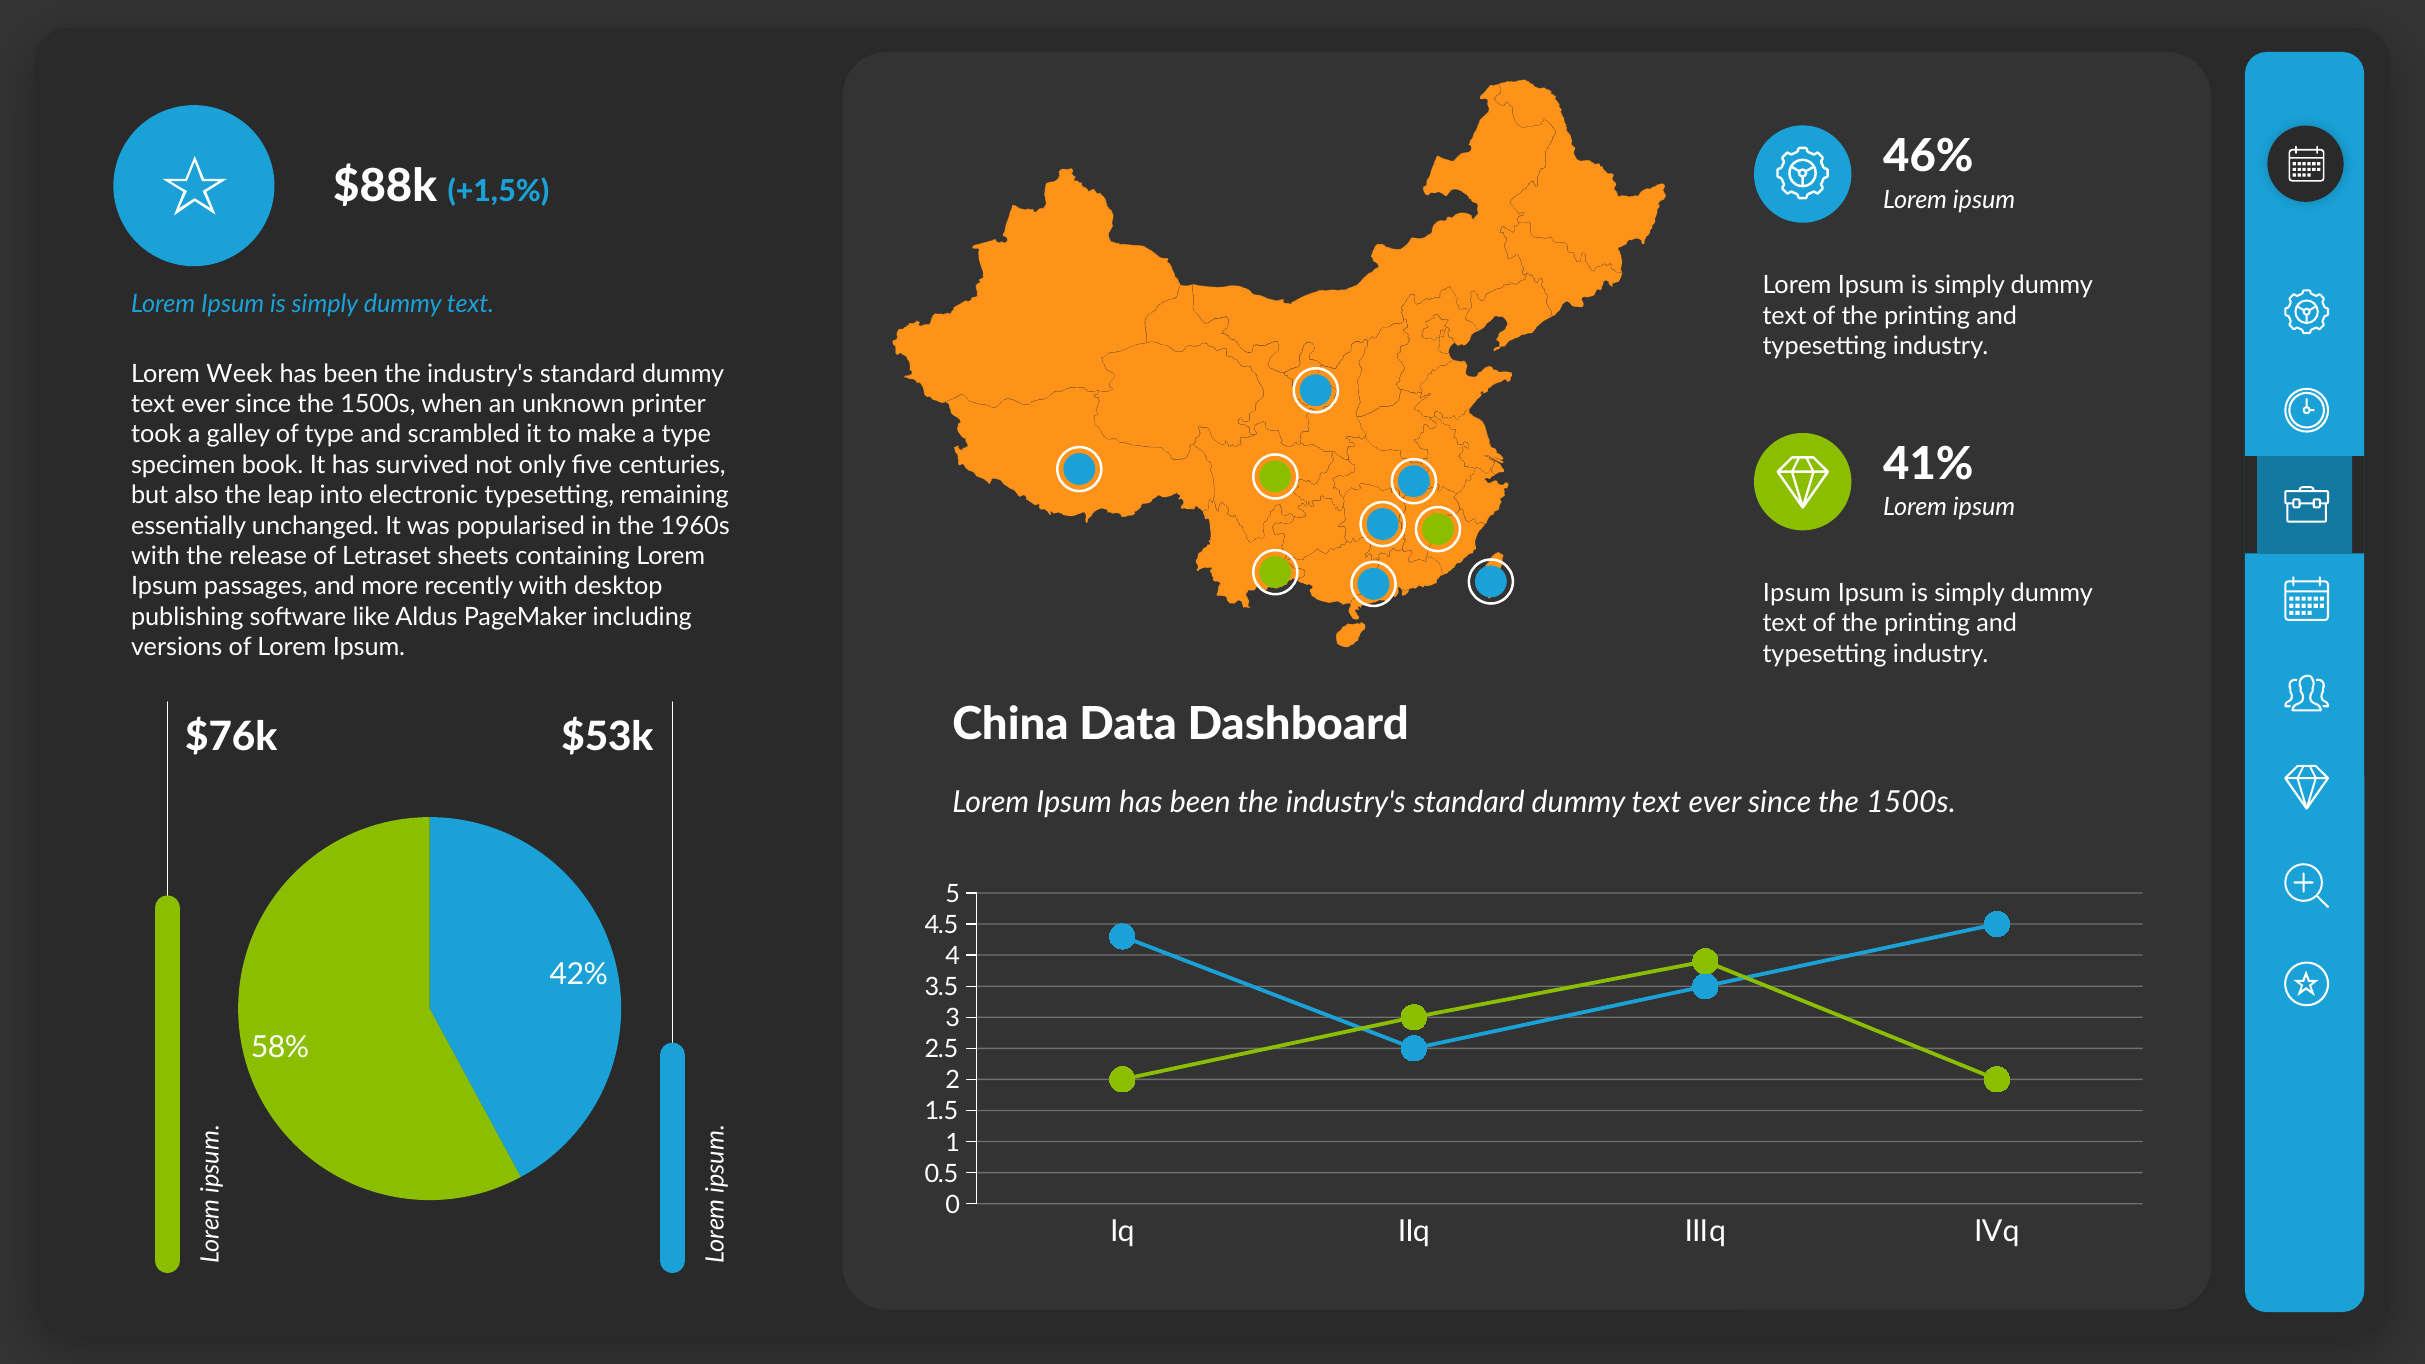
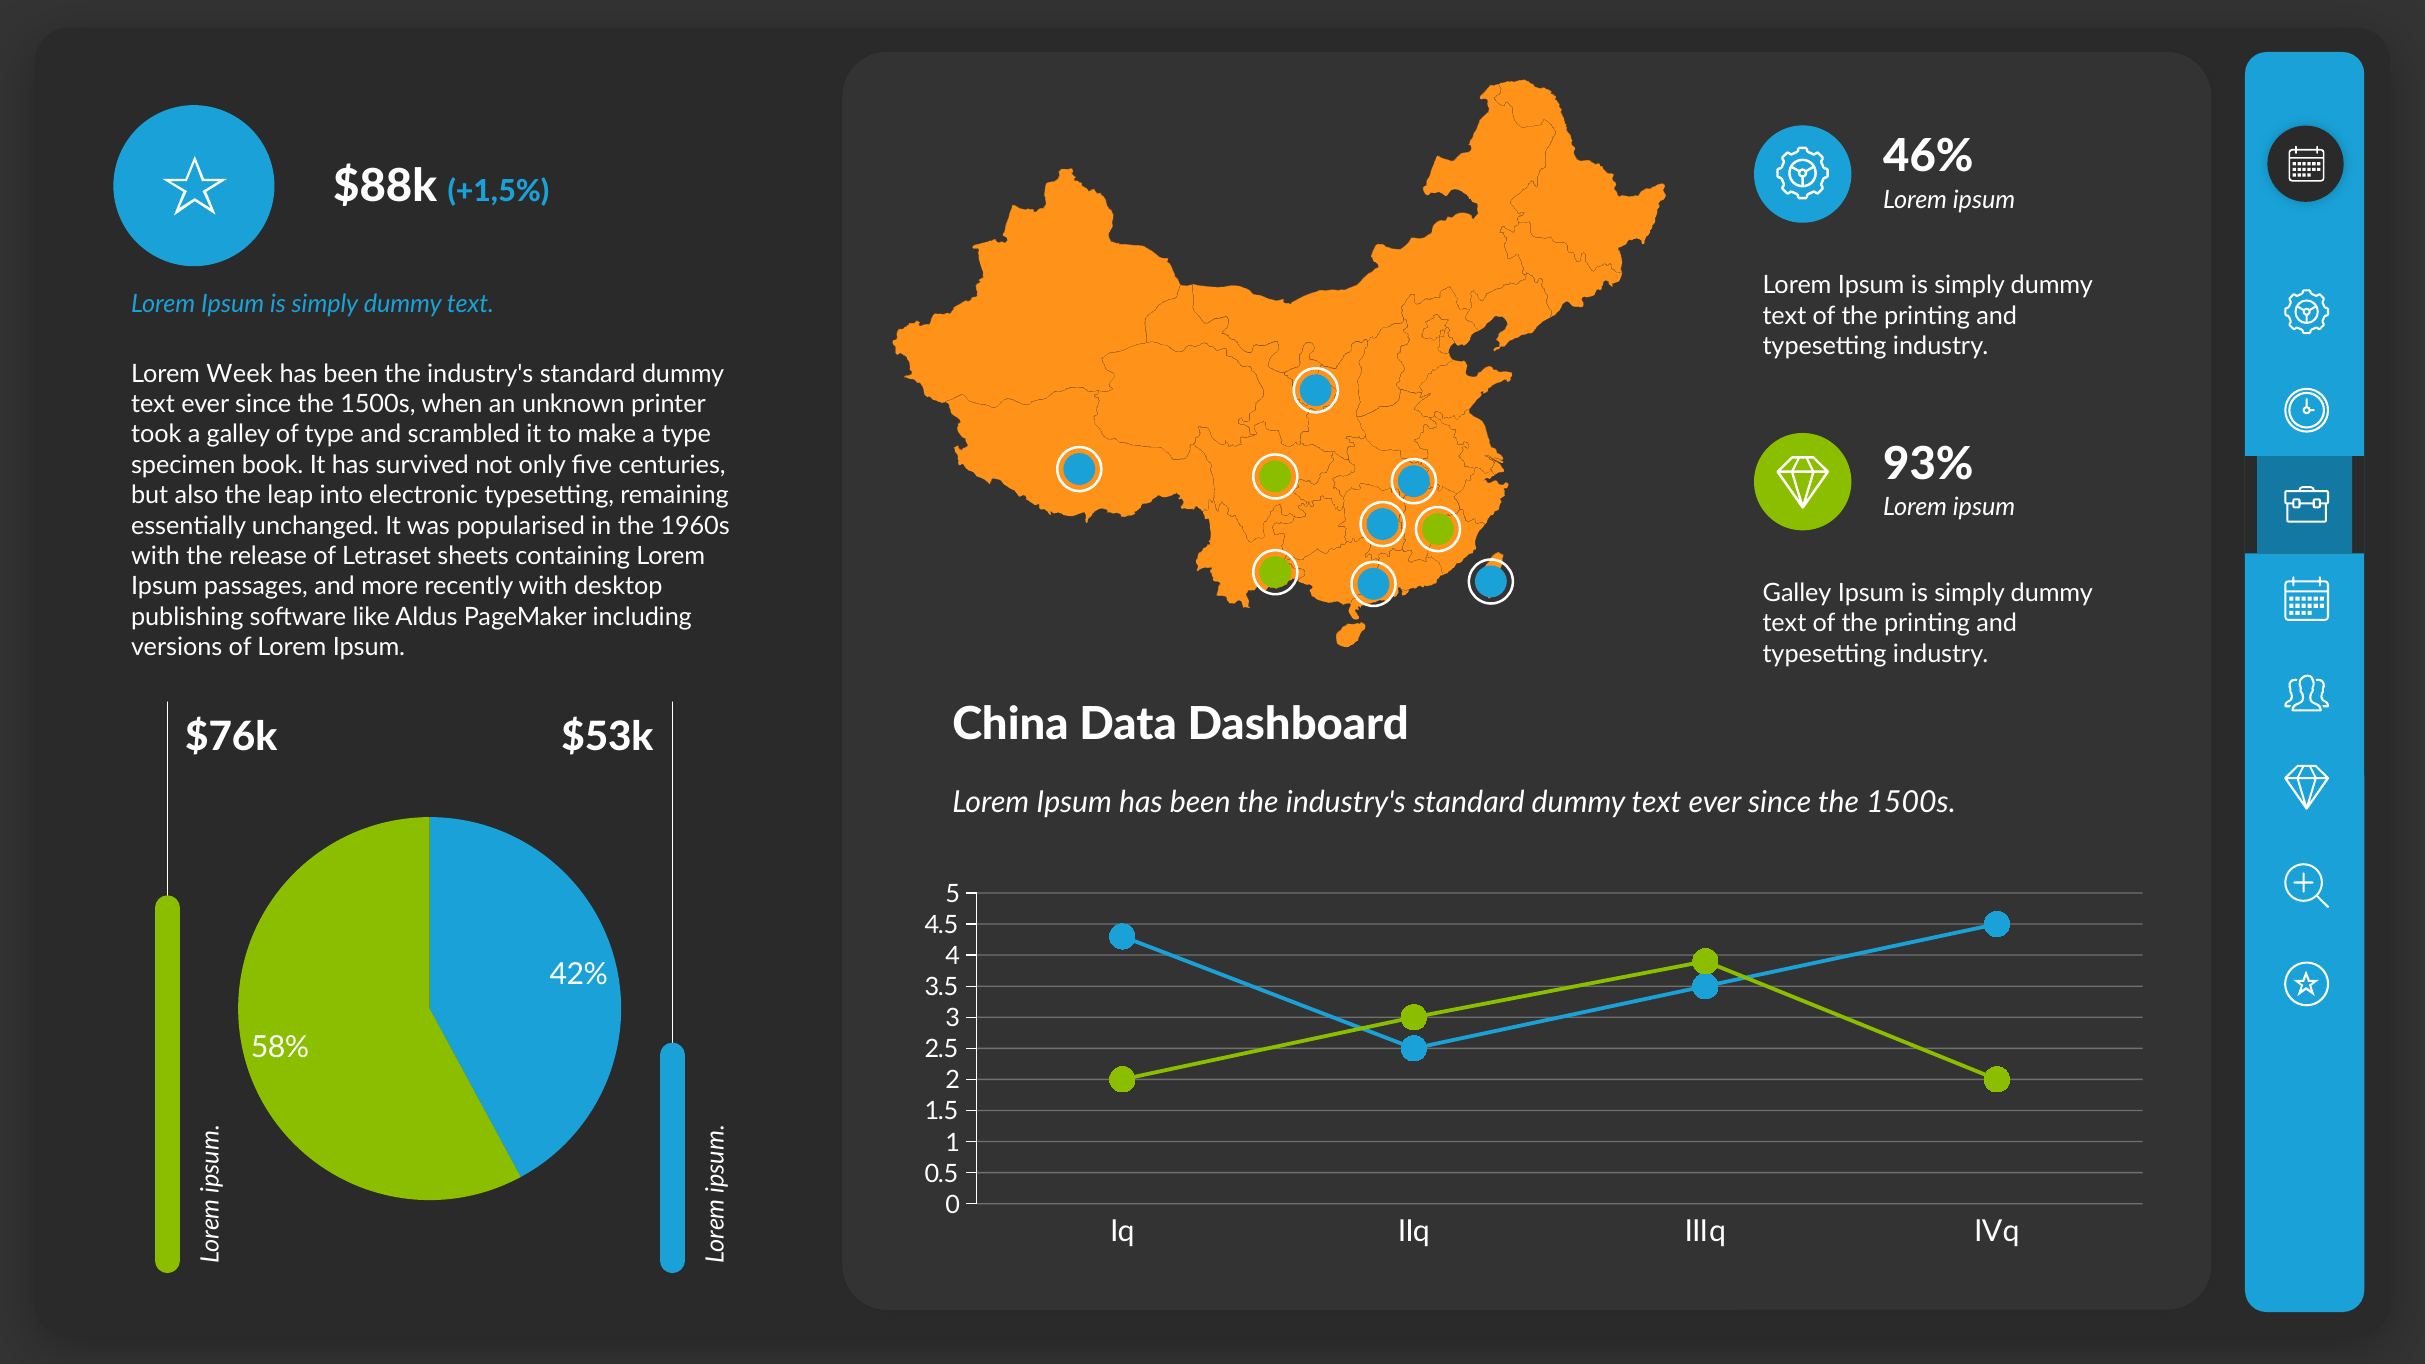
41%: 41% -> 93%
Ipsum at (1797, 593): Ipsum -> Galley
